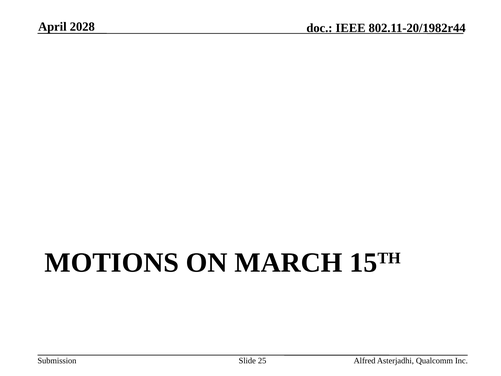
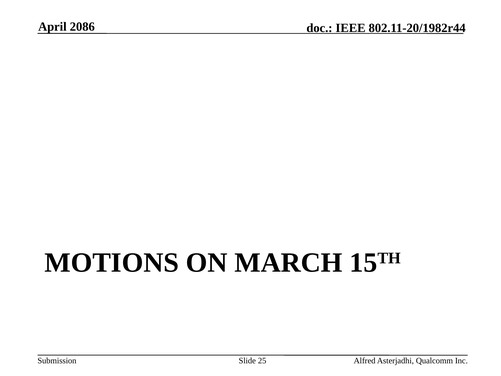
2028: 2028 -> 2086
